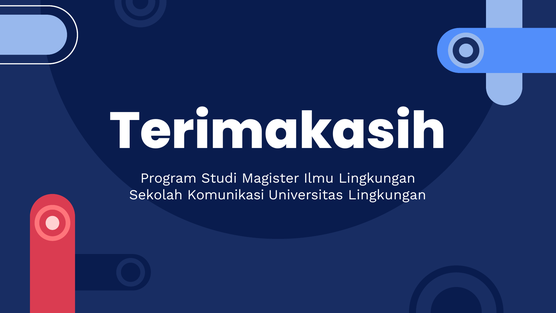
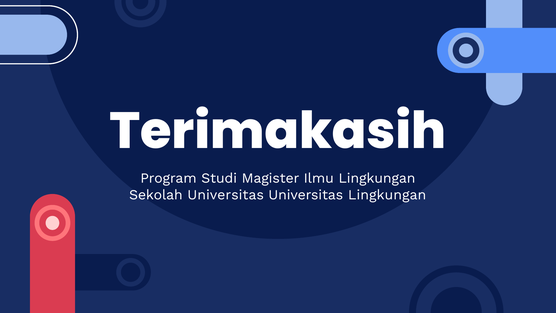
Sekolah Komunikasi: Komunikasi -> Universitas
